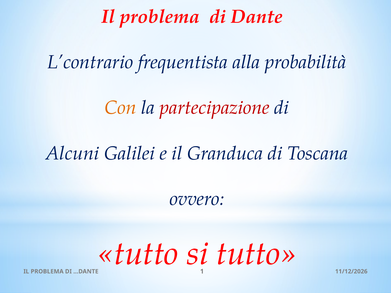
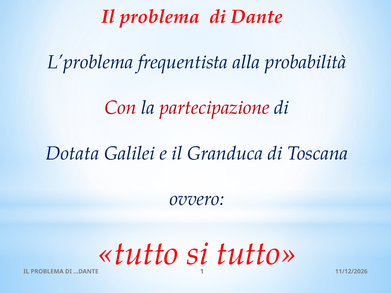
L’contrario: L’contrario -> L’problema
Con colour: orange -> red
Alcuni: Alcuni -> Dotata
